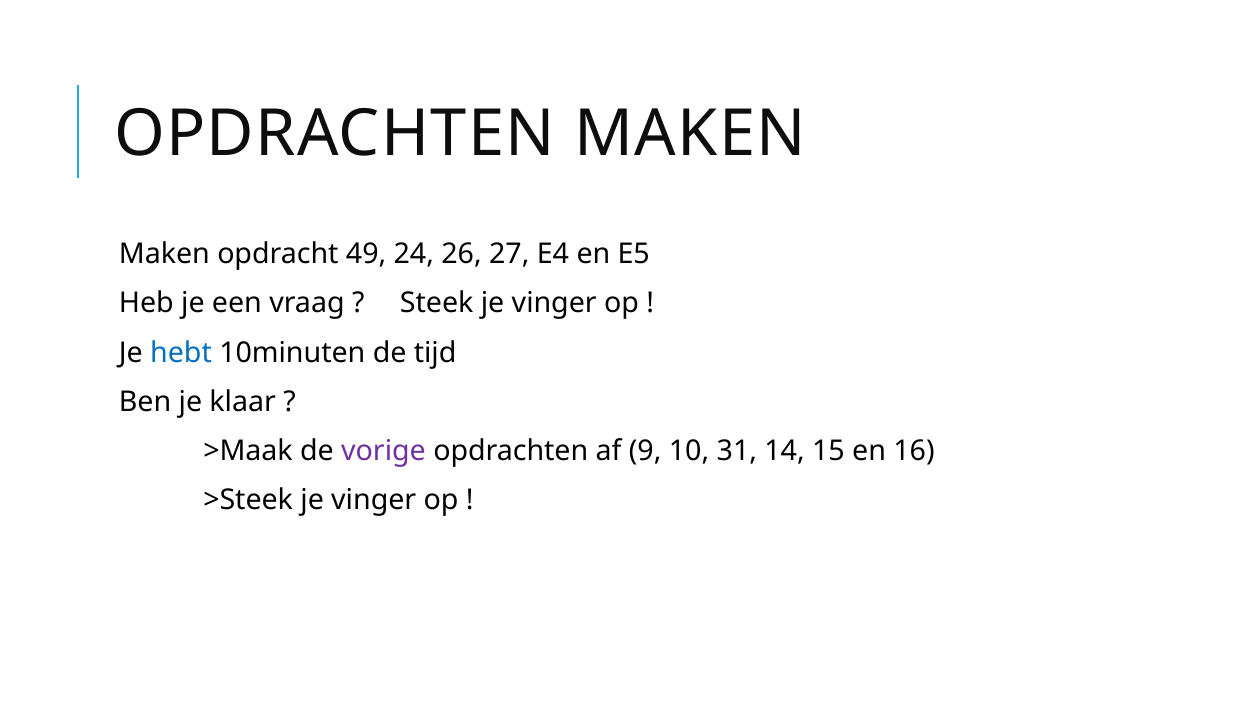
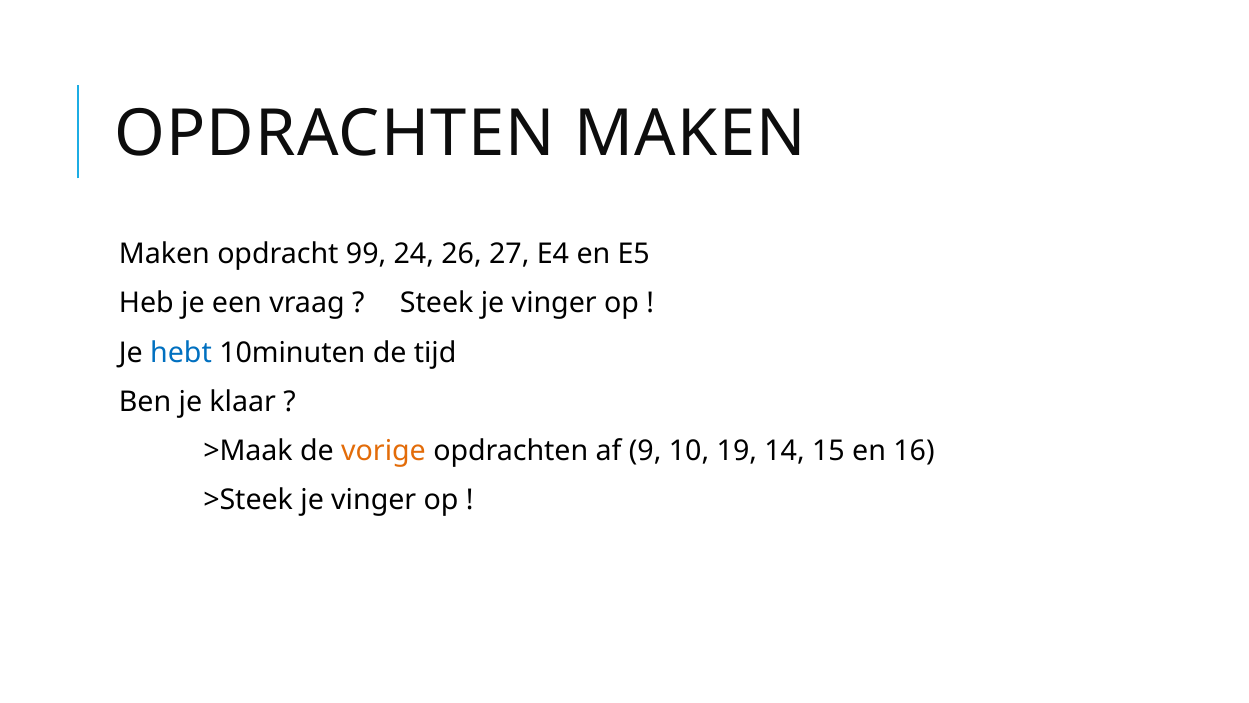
49: 49 -> 99
vorige colour: purple -> orange
31: 31 -> 19
